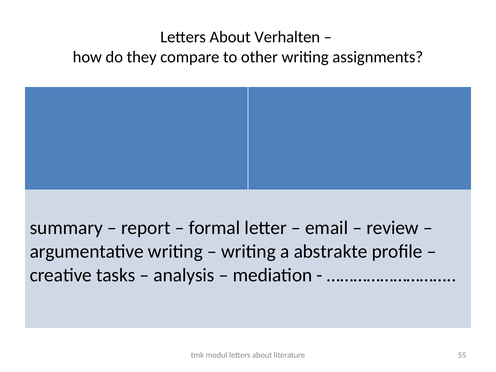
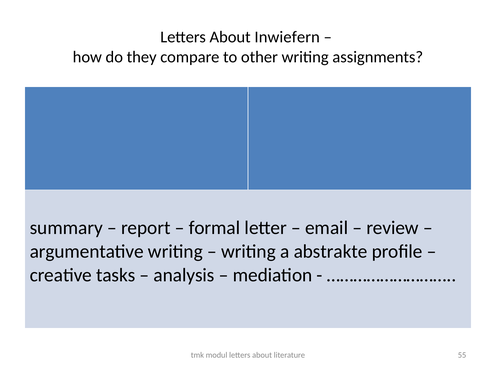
Verhalten: Verhalten -> Inwiefern
